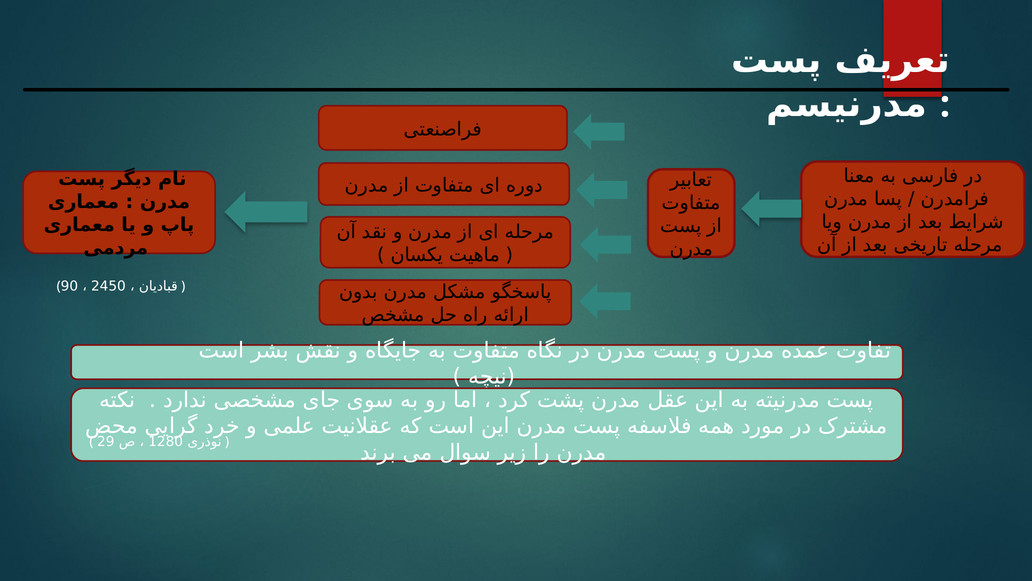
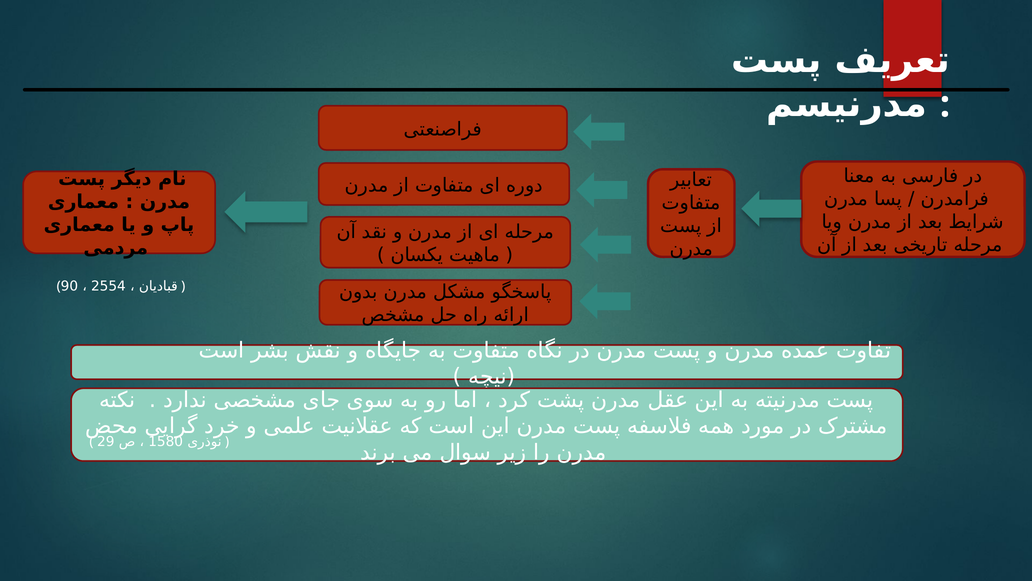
2450: 2450 -> 2554
1280: 1280 -> 1580
